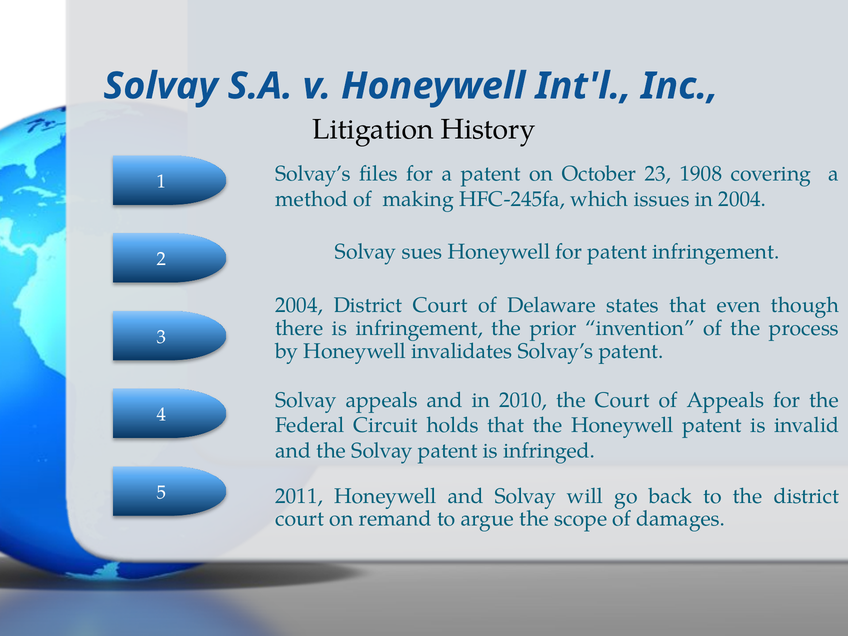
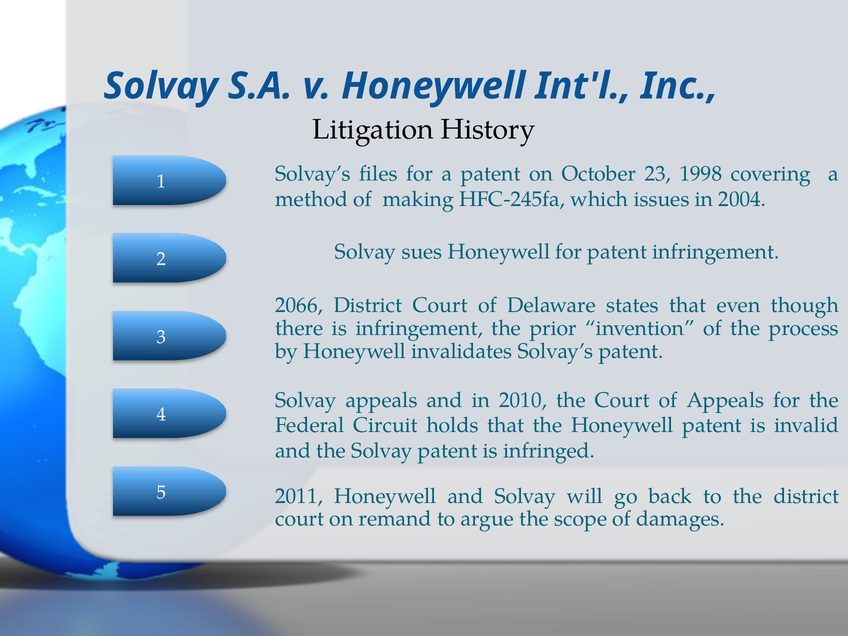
1908: 1908 -> 1998
2004 at (299, 305): 2004 -> 2066
